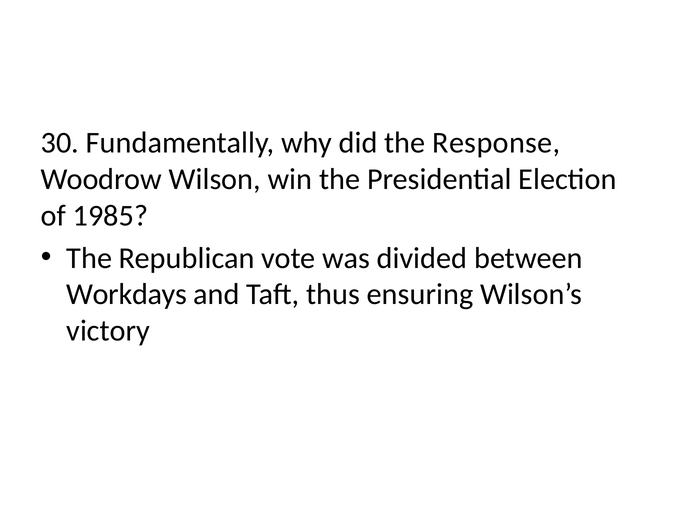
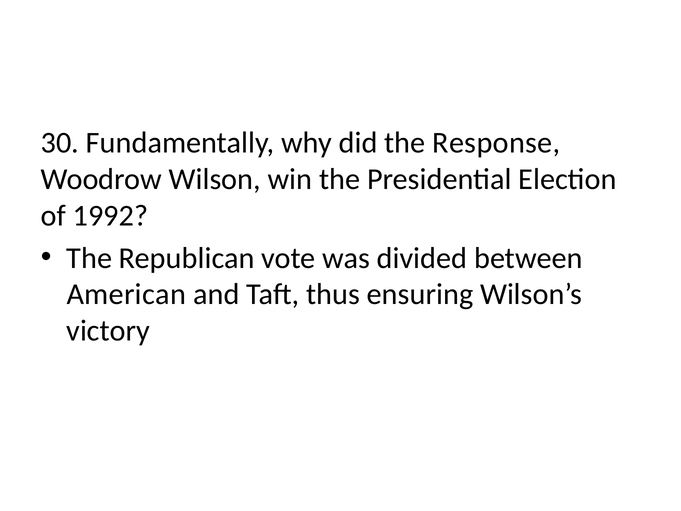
1985: 1985 -> 1992
Workdays: Workdays -> American
